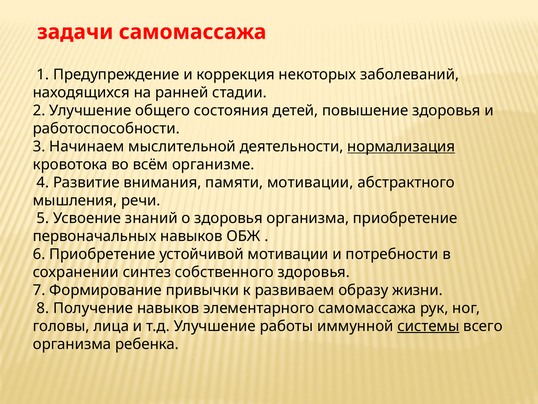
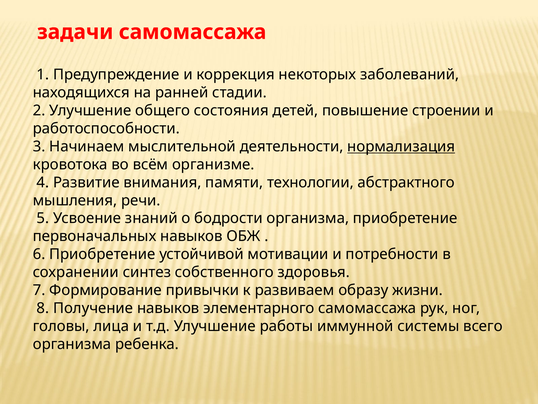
повышение здоровья: здоровья -> строении
памяти мотивации: мотивации -> технологии
о здоровья: здоровья -> бодрости
системы underline: present -> none
